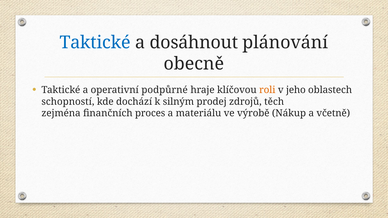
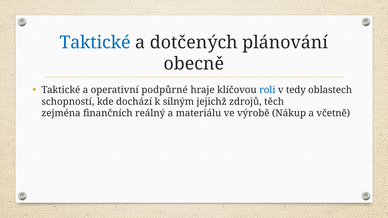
dosáhnout: dosáhnout -> dotčených
roli colour: orange -> blue
jeho: jeho -> tedy
prodej: prodej -> jejichž
proces: proces -> reálný
